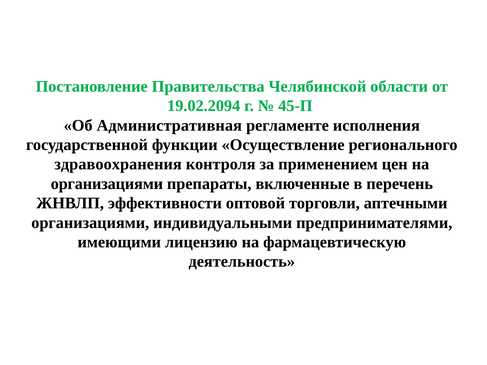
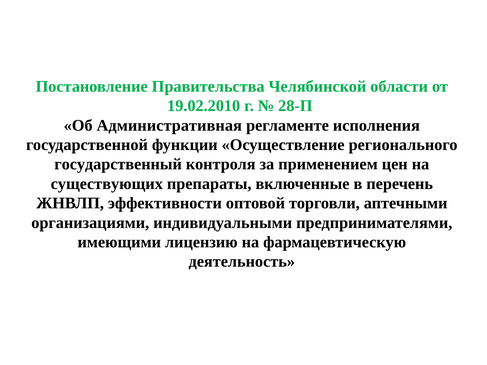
19.02.2094: 19.02.2094 -> 19.02.2010
45-П: 45-П -> 28-П
здравоохранения: здравоохранения -> государственный
организациями at (107, 184): организациями -> существующих
